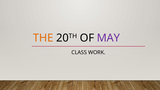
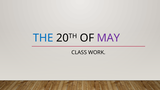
THE colour: orange -> blue
